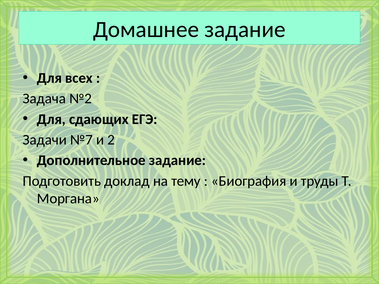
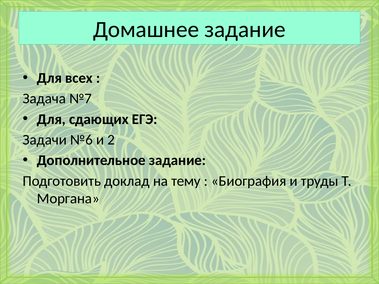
№2: №2 -> №7
№7: №7 -> №6
